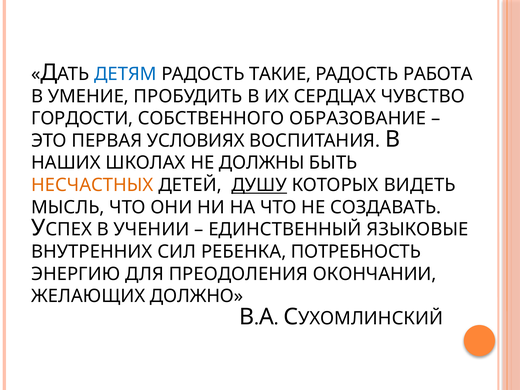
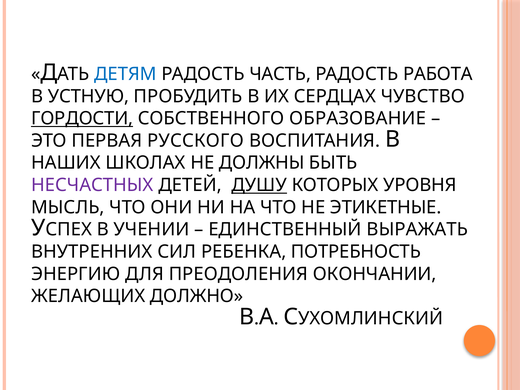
ТАКИЕ: ТАКИЕ -> ЧАСТЬ
УМЕНИЕ: УМЕНИЕ -> УСТНУЮ
ГОРДОСТИ underline: none -> present
УСЛОВИЯХ: УСЛОВИЯХ -> РУССКОГО
НЕСЧАСТНЫХ colour: orange -> purple
ВИДЕТЬ: ВИДЕТЬ -> УРОВНЯ
СОЗДАВАТЬ: СОЗДАВАТЬ -> ЭТИКЕТНЫЕ
ЯЗЫКОВЫЕ: ЯЗЫКОВЫЕ -> ВЫРАЖАТЬ
